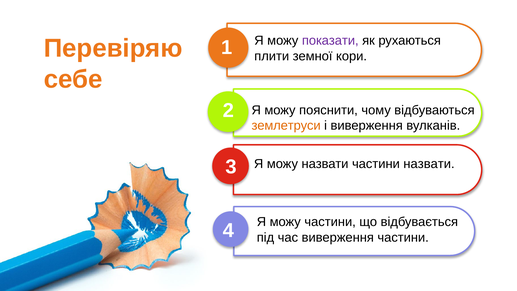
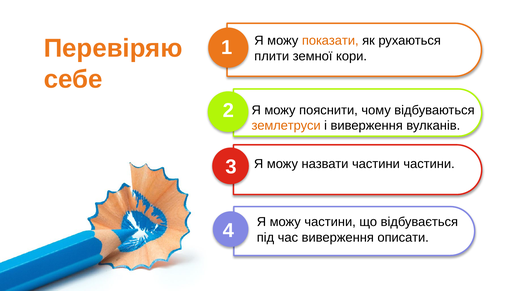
показати colour: purple -> orange
частини назвати: назвати -> частини
виверження частини: частини -> описати
